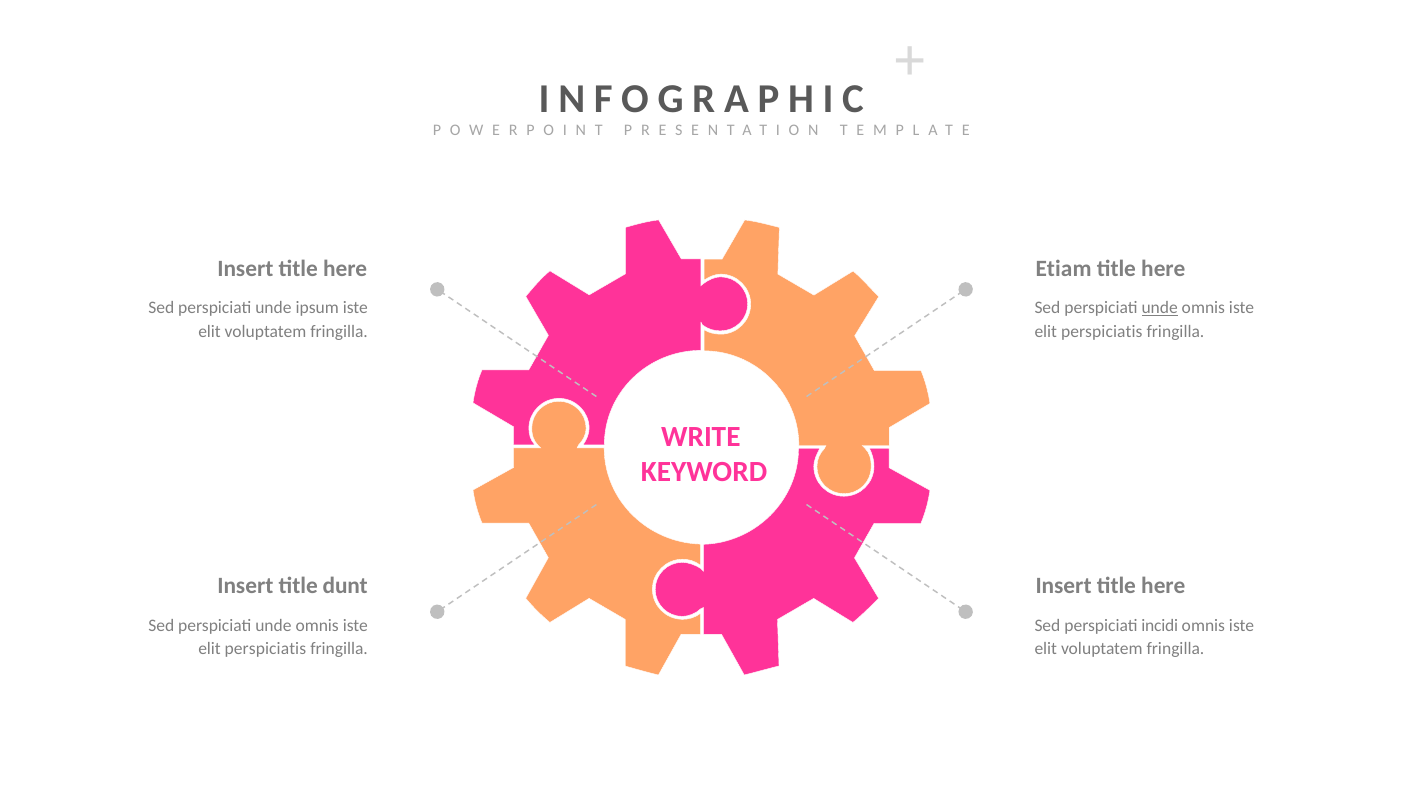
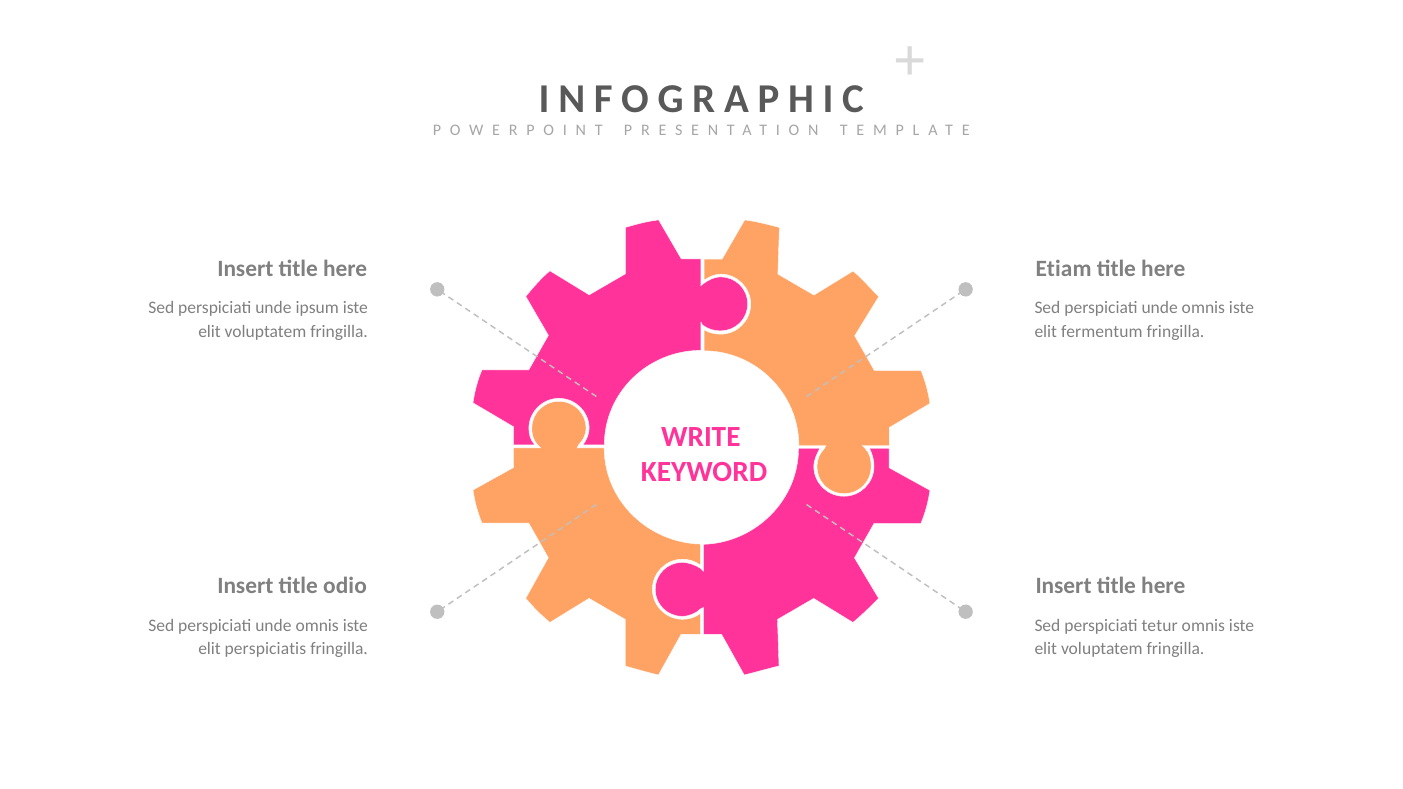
unde at (1160, 308) underline: present -> none
perspiciatis at (1102, 331): perspiciatis -> fermentum
dunt: dunt -> odio
incidi: incidi -> tetur
